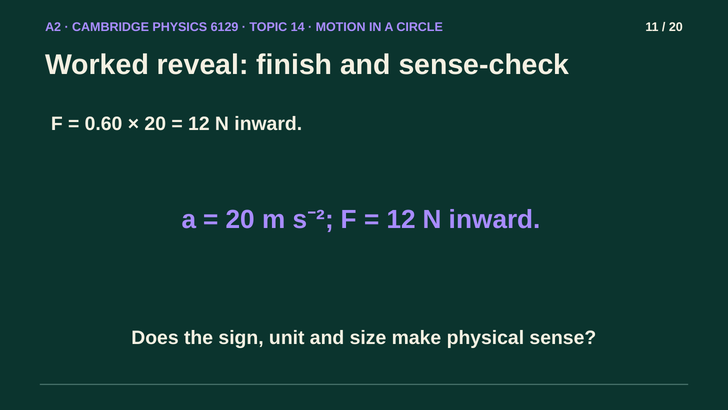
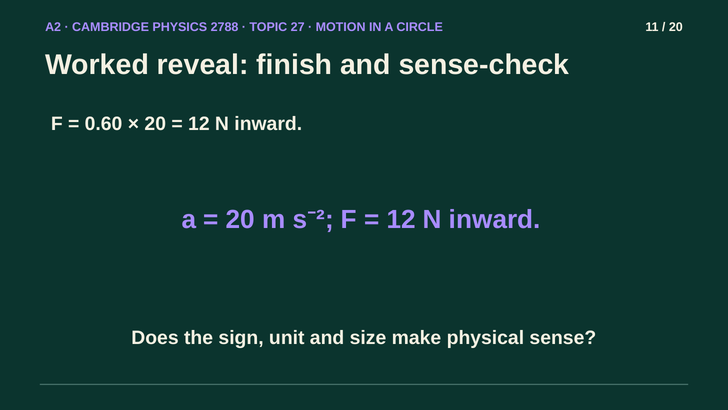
6129: 6129 -> 2788
14: 14 -> 27
